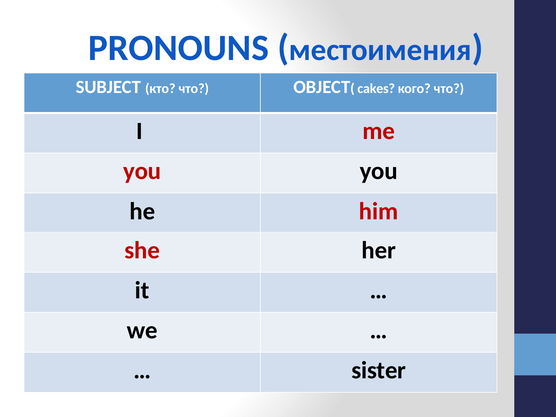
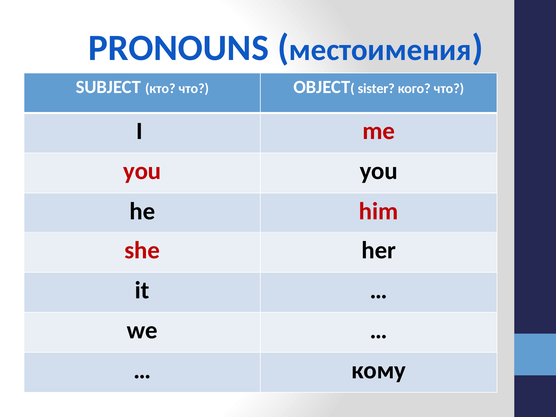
cakes: cakes -> sister
sister: sister -> кому
